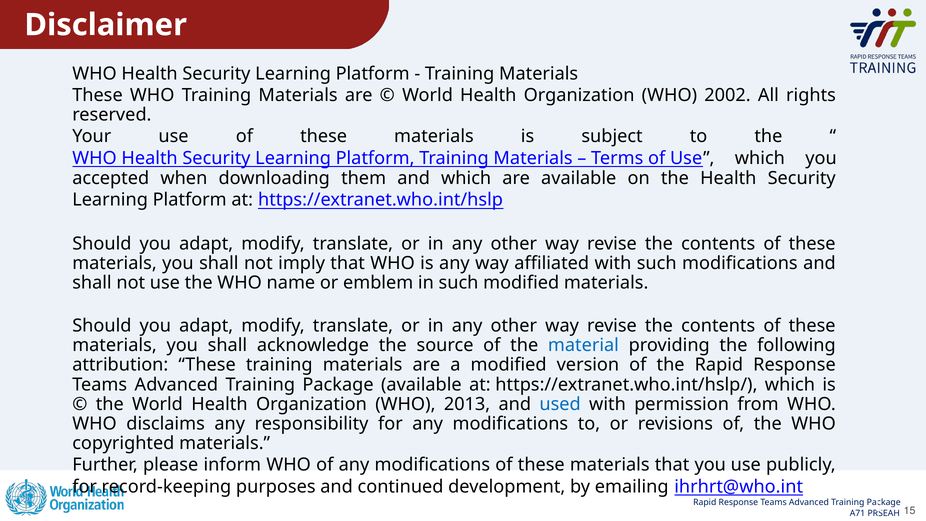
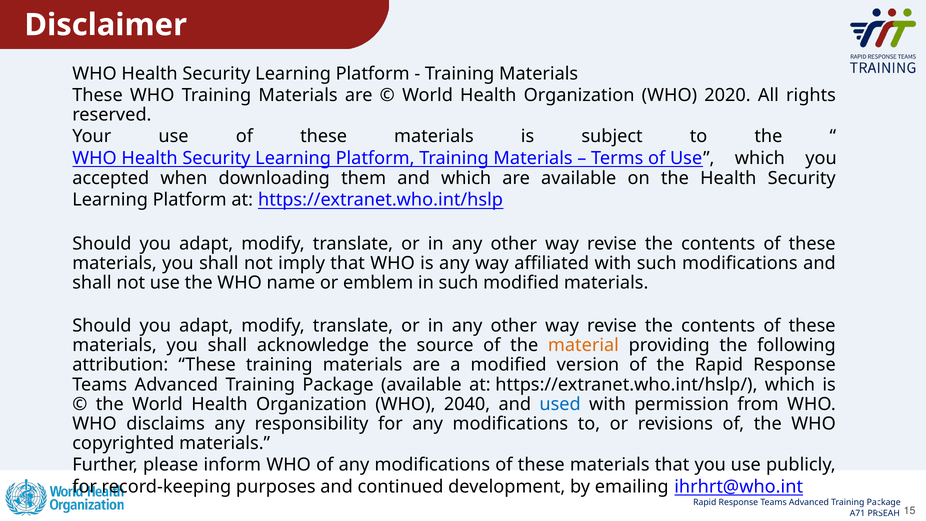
2002: 2002 -> 2020
material colour: blue -> orange
2013: 2013 -> 2040
